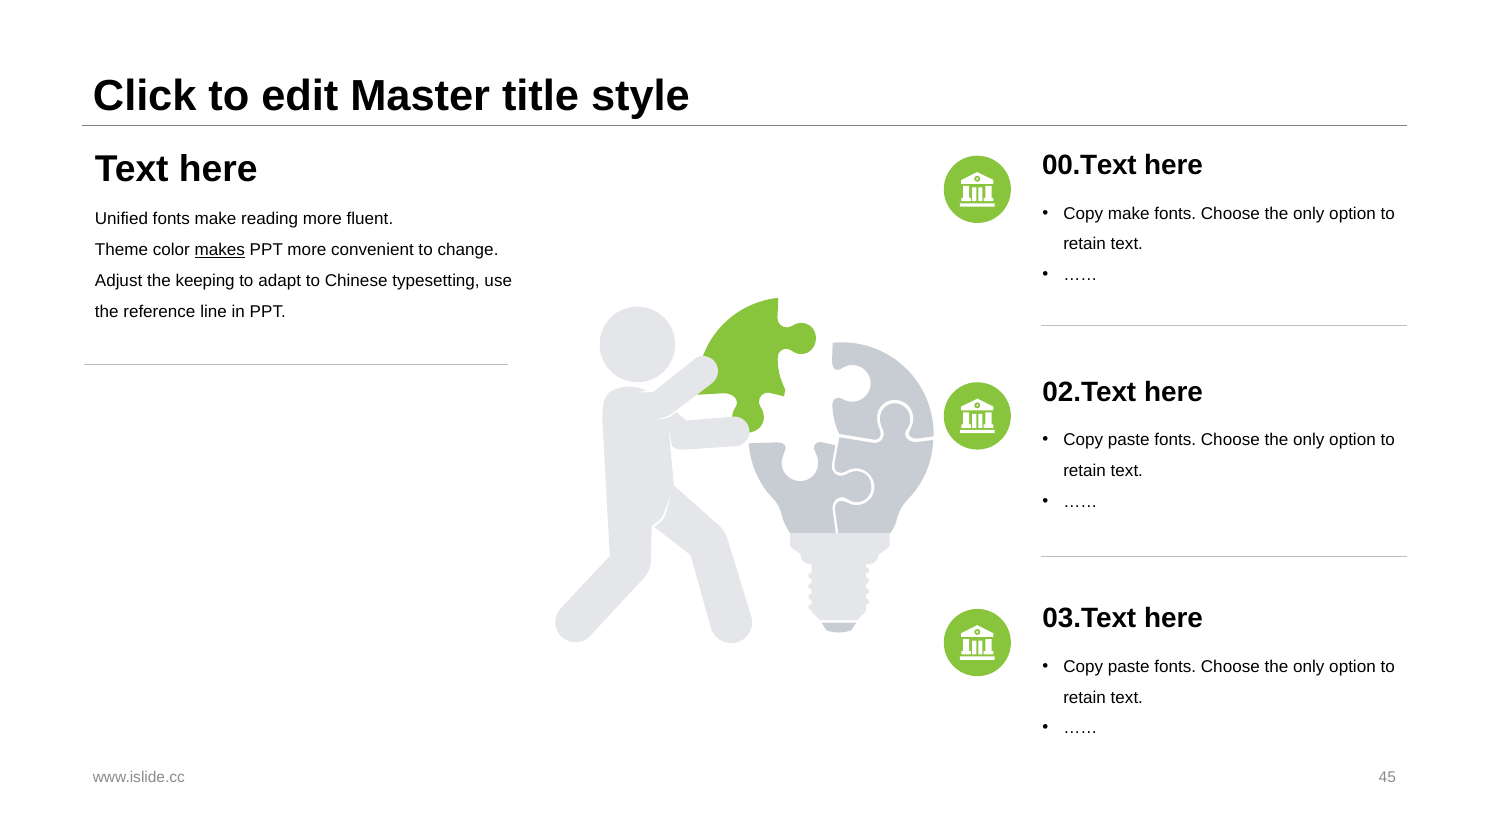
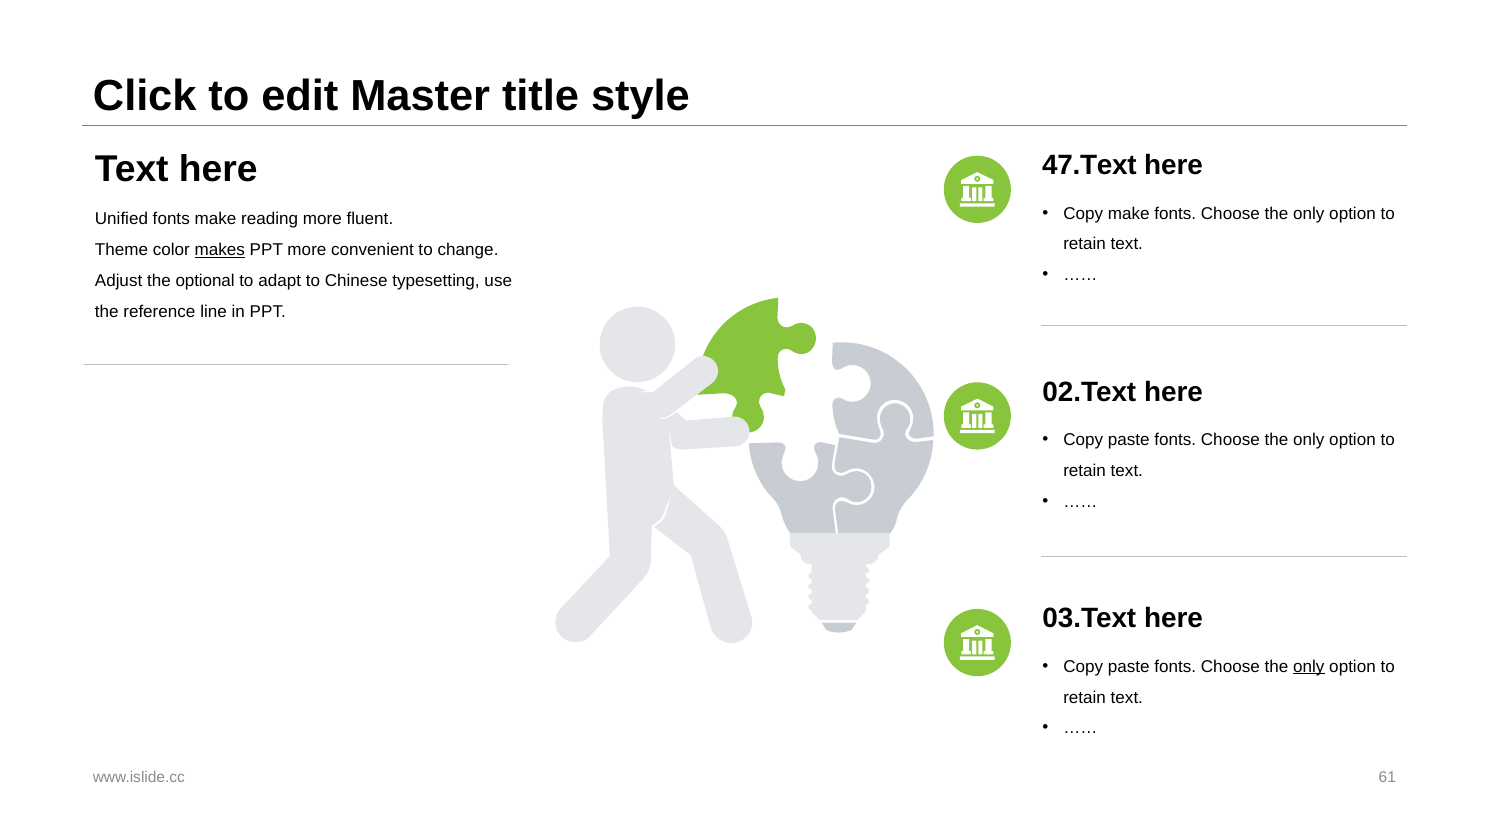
00.Text: 00.Text -> 47.Text
keeping: keeping -> optional
only at (1309, 666) underline: none -> present
45: 45 -> 61
